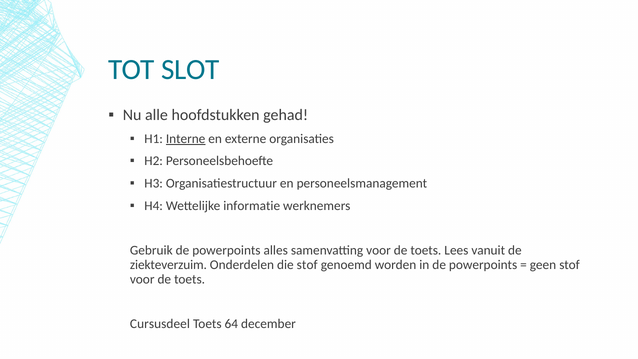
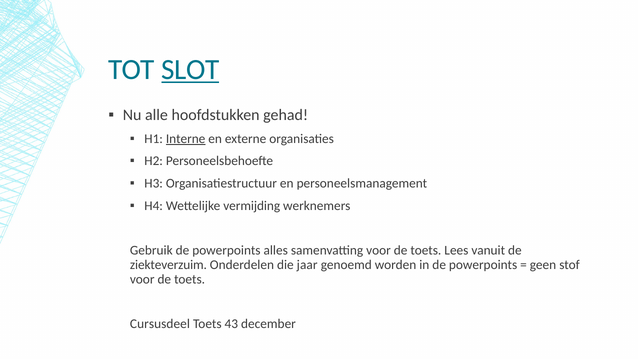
SLOT underline: none -> present
informatie: informatie -> vermijding
die stof: stof -> jaar
64: 64 -> 43
